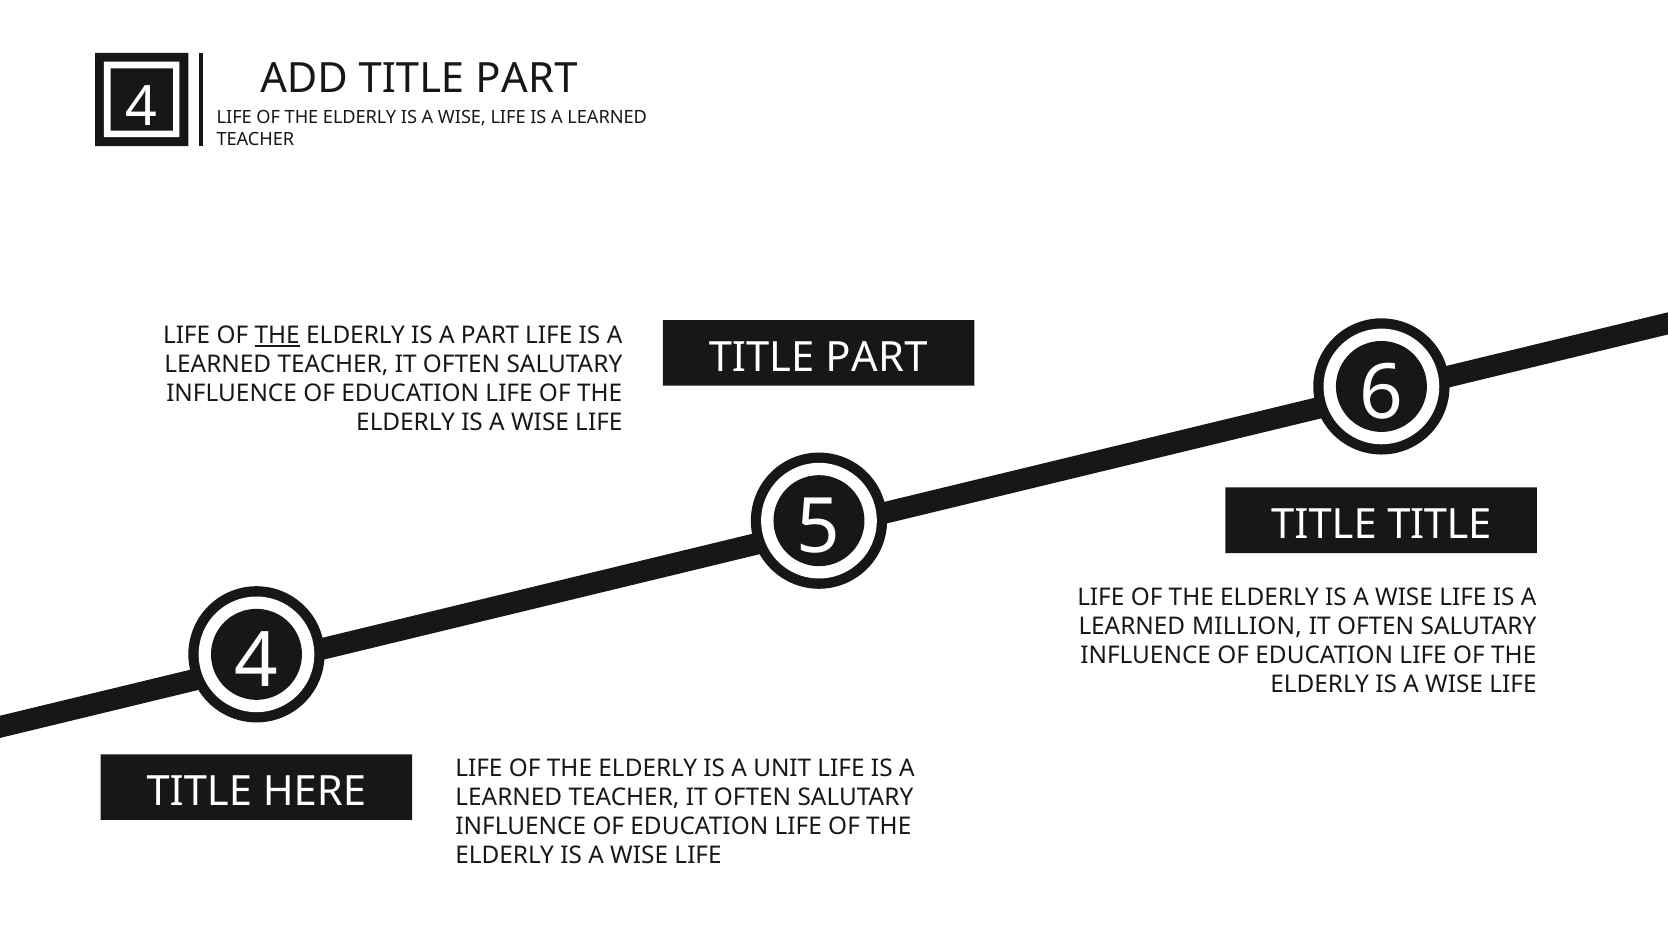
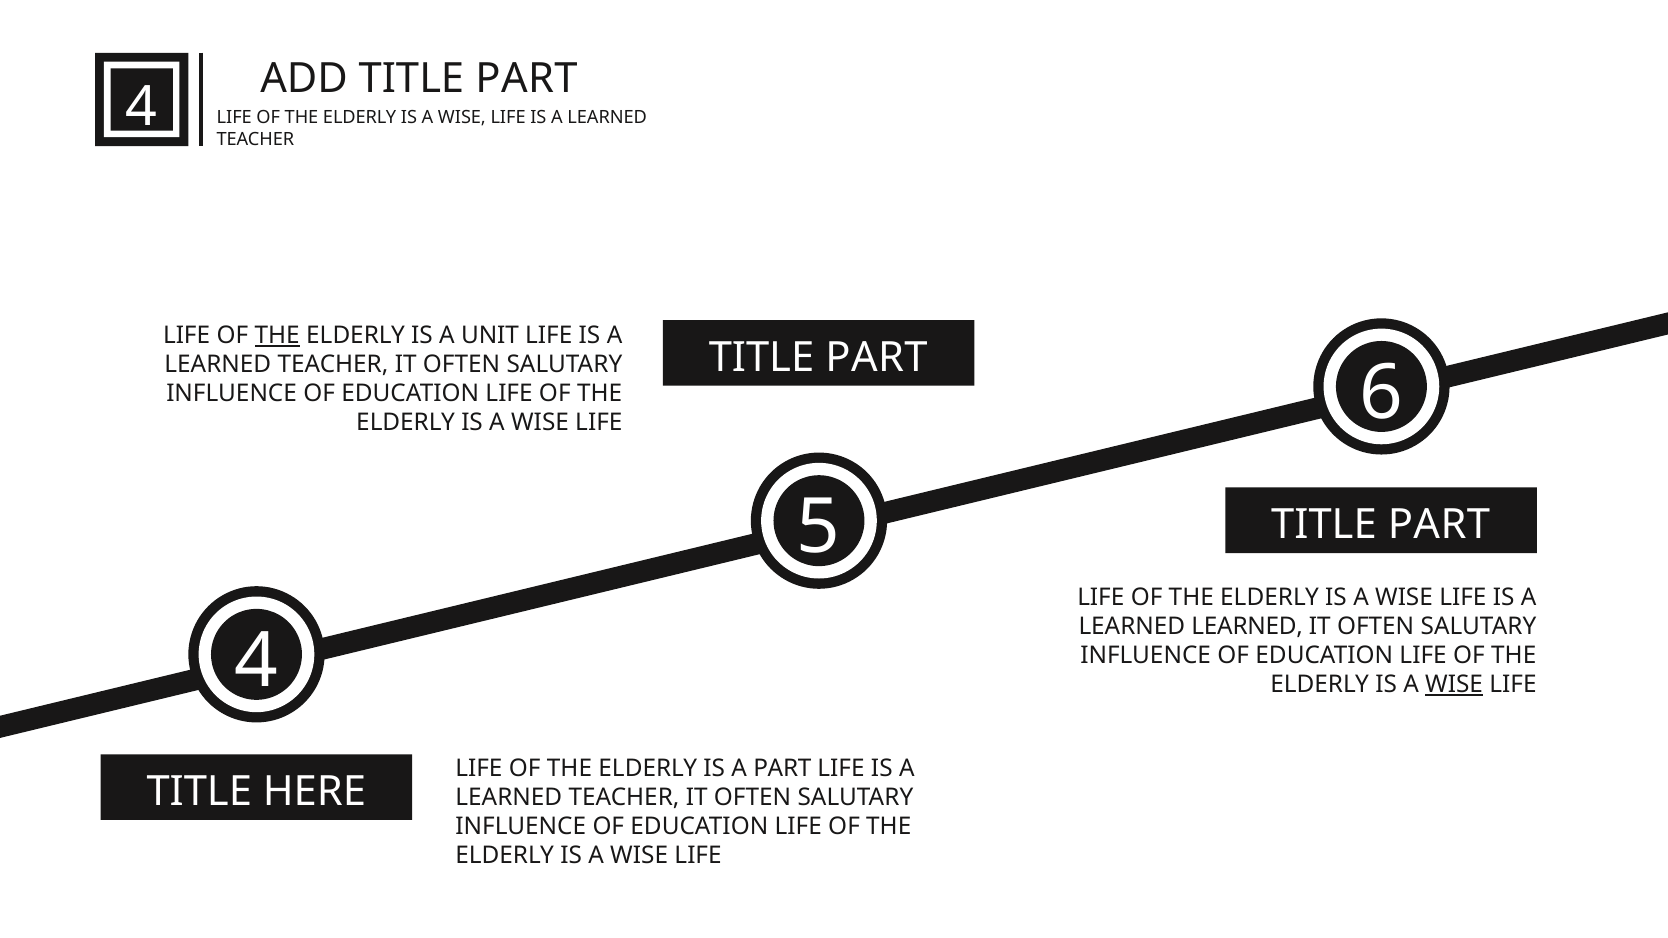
A PART: PART -> UNIT
TITLE at (1439, 525): TITLE -> PART
LEARNED MILLION: MILLION -> LEARNED
WISE at (1454, 685) underline: none -> present
A UNIT: UNIT -> PART
